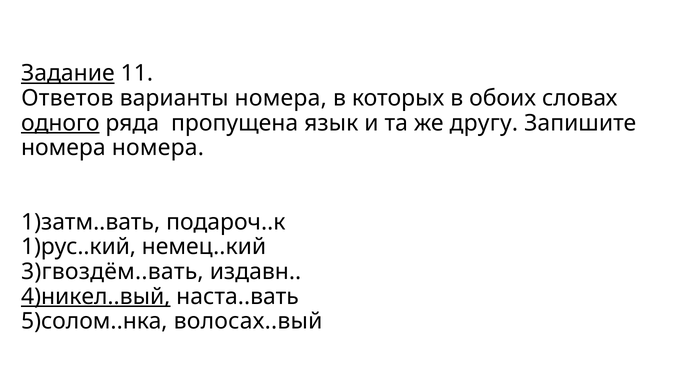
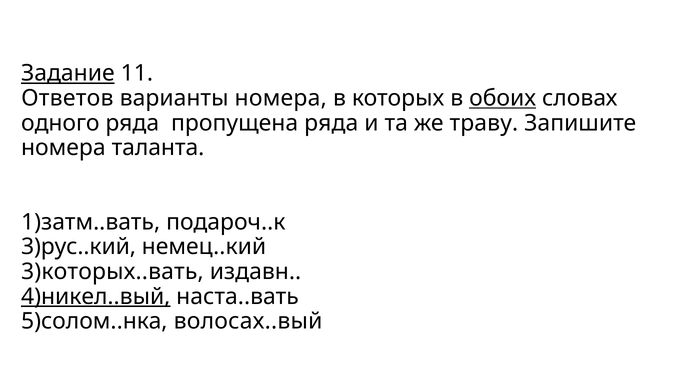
обоих underline: none -> present
одного underline: present -> none
пропущена язык: язык -> ряда
другу: другу -> траву
номера номера: номера -> таланта
1)рус..кий: 1)рус..кий -> 3)рус..кий
3)гвоздём..вать: 3)гвоздём..вать -> 3)которых..вать
